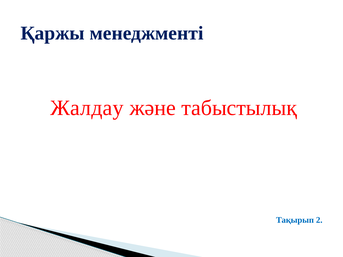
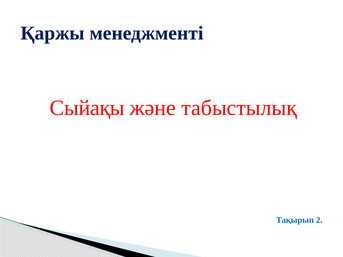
Жалдау: Жалдау -> Сыйақы
